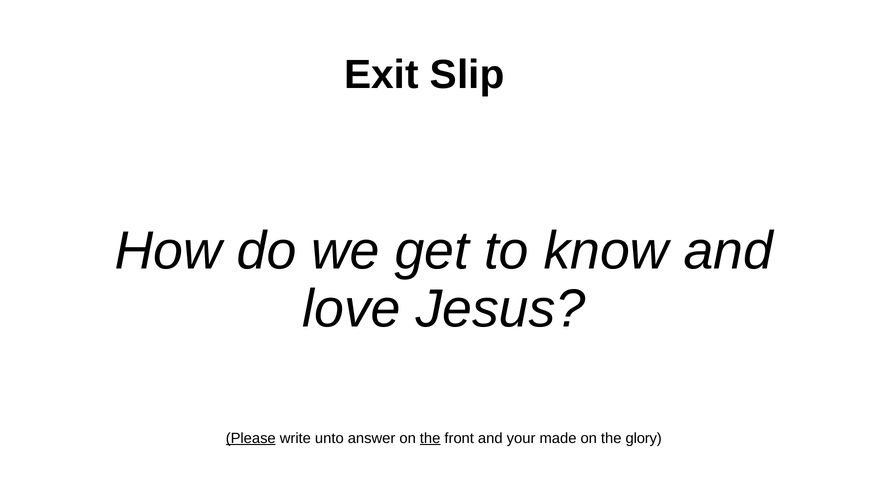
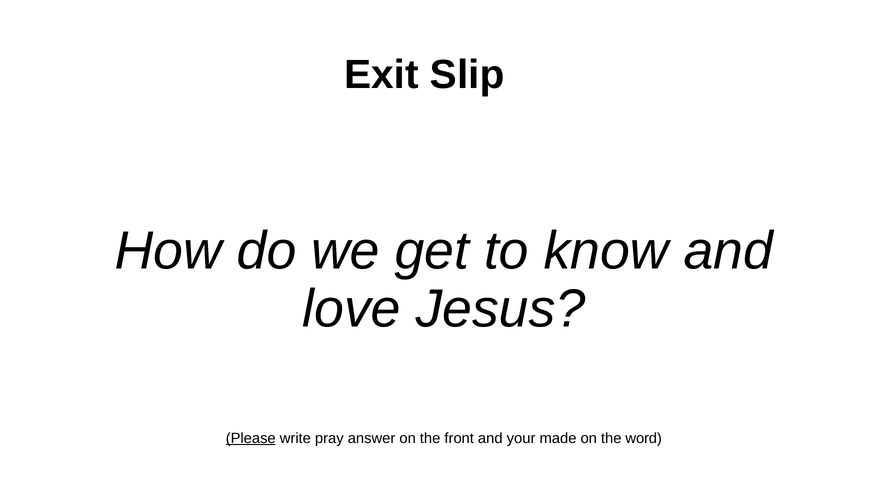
unto: unto -> pray
the at (430, 438) underline: present -> none
glory: glory -> word
